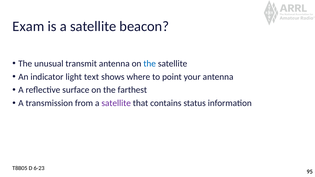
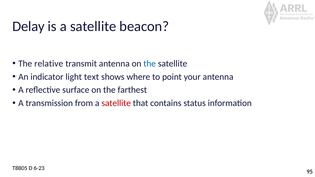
Exam: Exam -> Delay
unusual: unusual -> relative
satellite at (116, 103) colour: purple -> red
